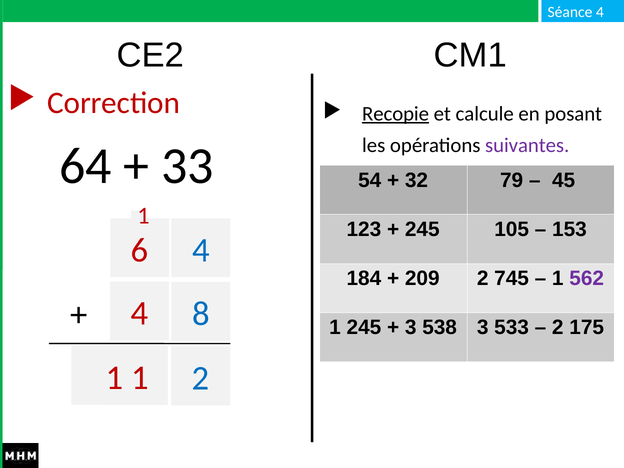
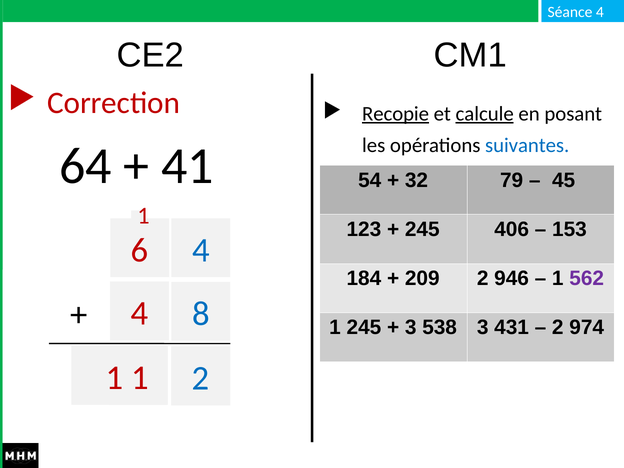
calcule underline: none -> present
suivantes colour: purple -> blue
33: 33 -> 41
105: 105 -> 406
745: 745 -> 946
533: 533 -> 431
175: 175 -> 974
